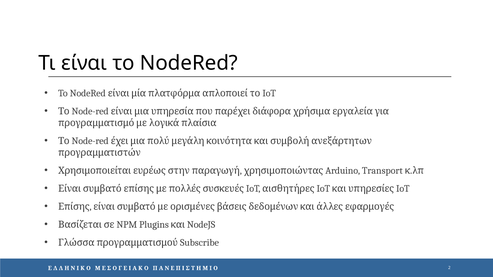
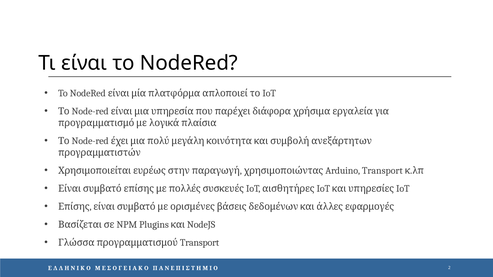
Subscribe at (199, 243): Subscribe -> Transport
